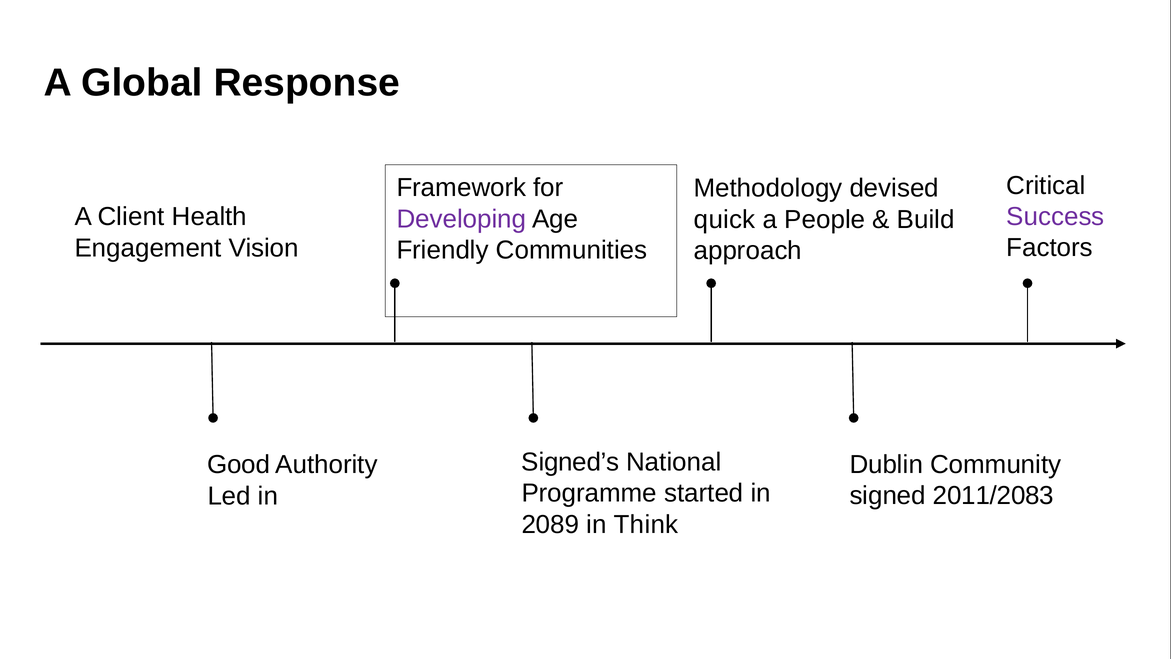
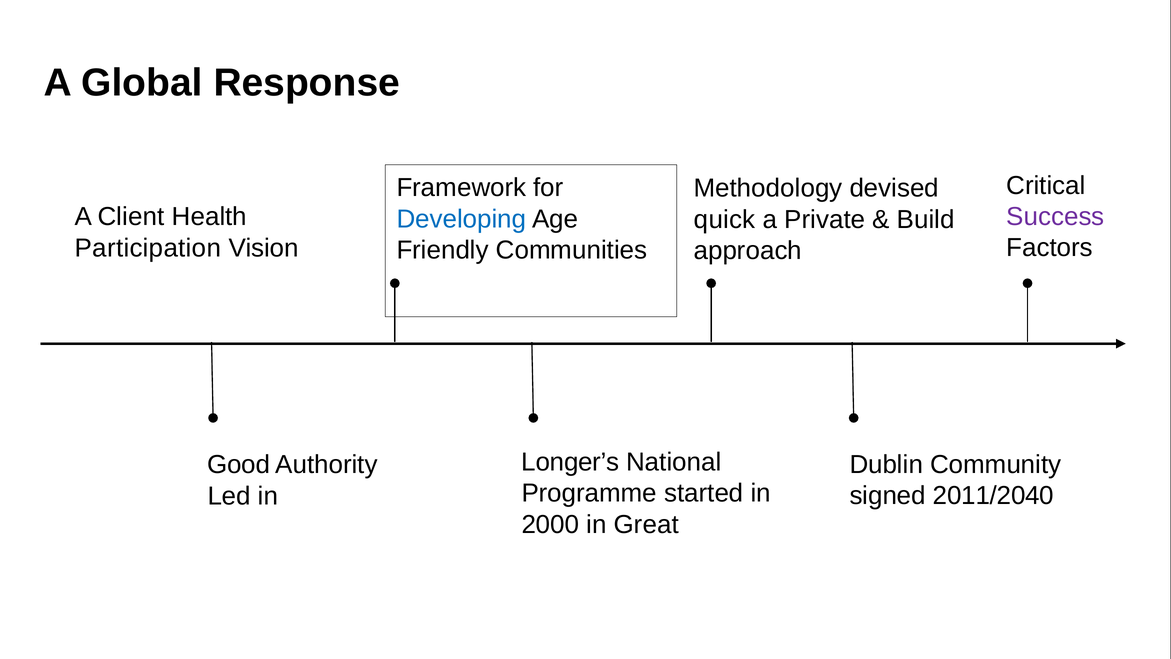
Developing colour: purple -> blue
People: People -> Private
Engagement: Engagement -> Participation
Signed’s: Signed’s -> Longer’s
2011/2083: 2011/2083 -> 2011/2040
2089: 2089 -> 2000
Think: Think -> Great
